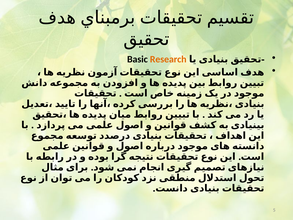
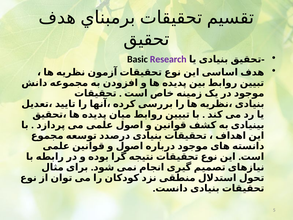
Research colour: orange -> purple
